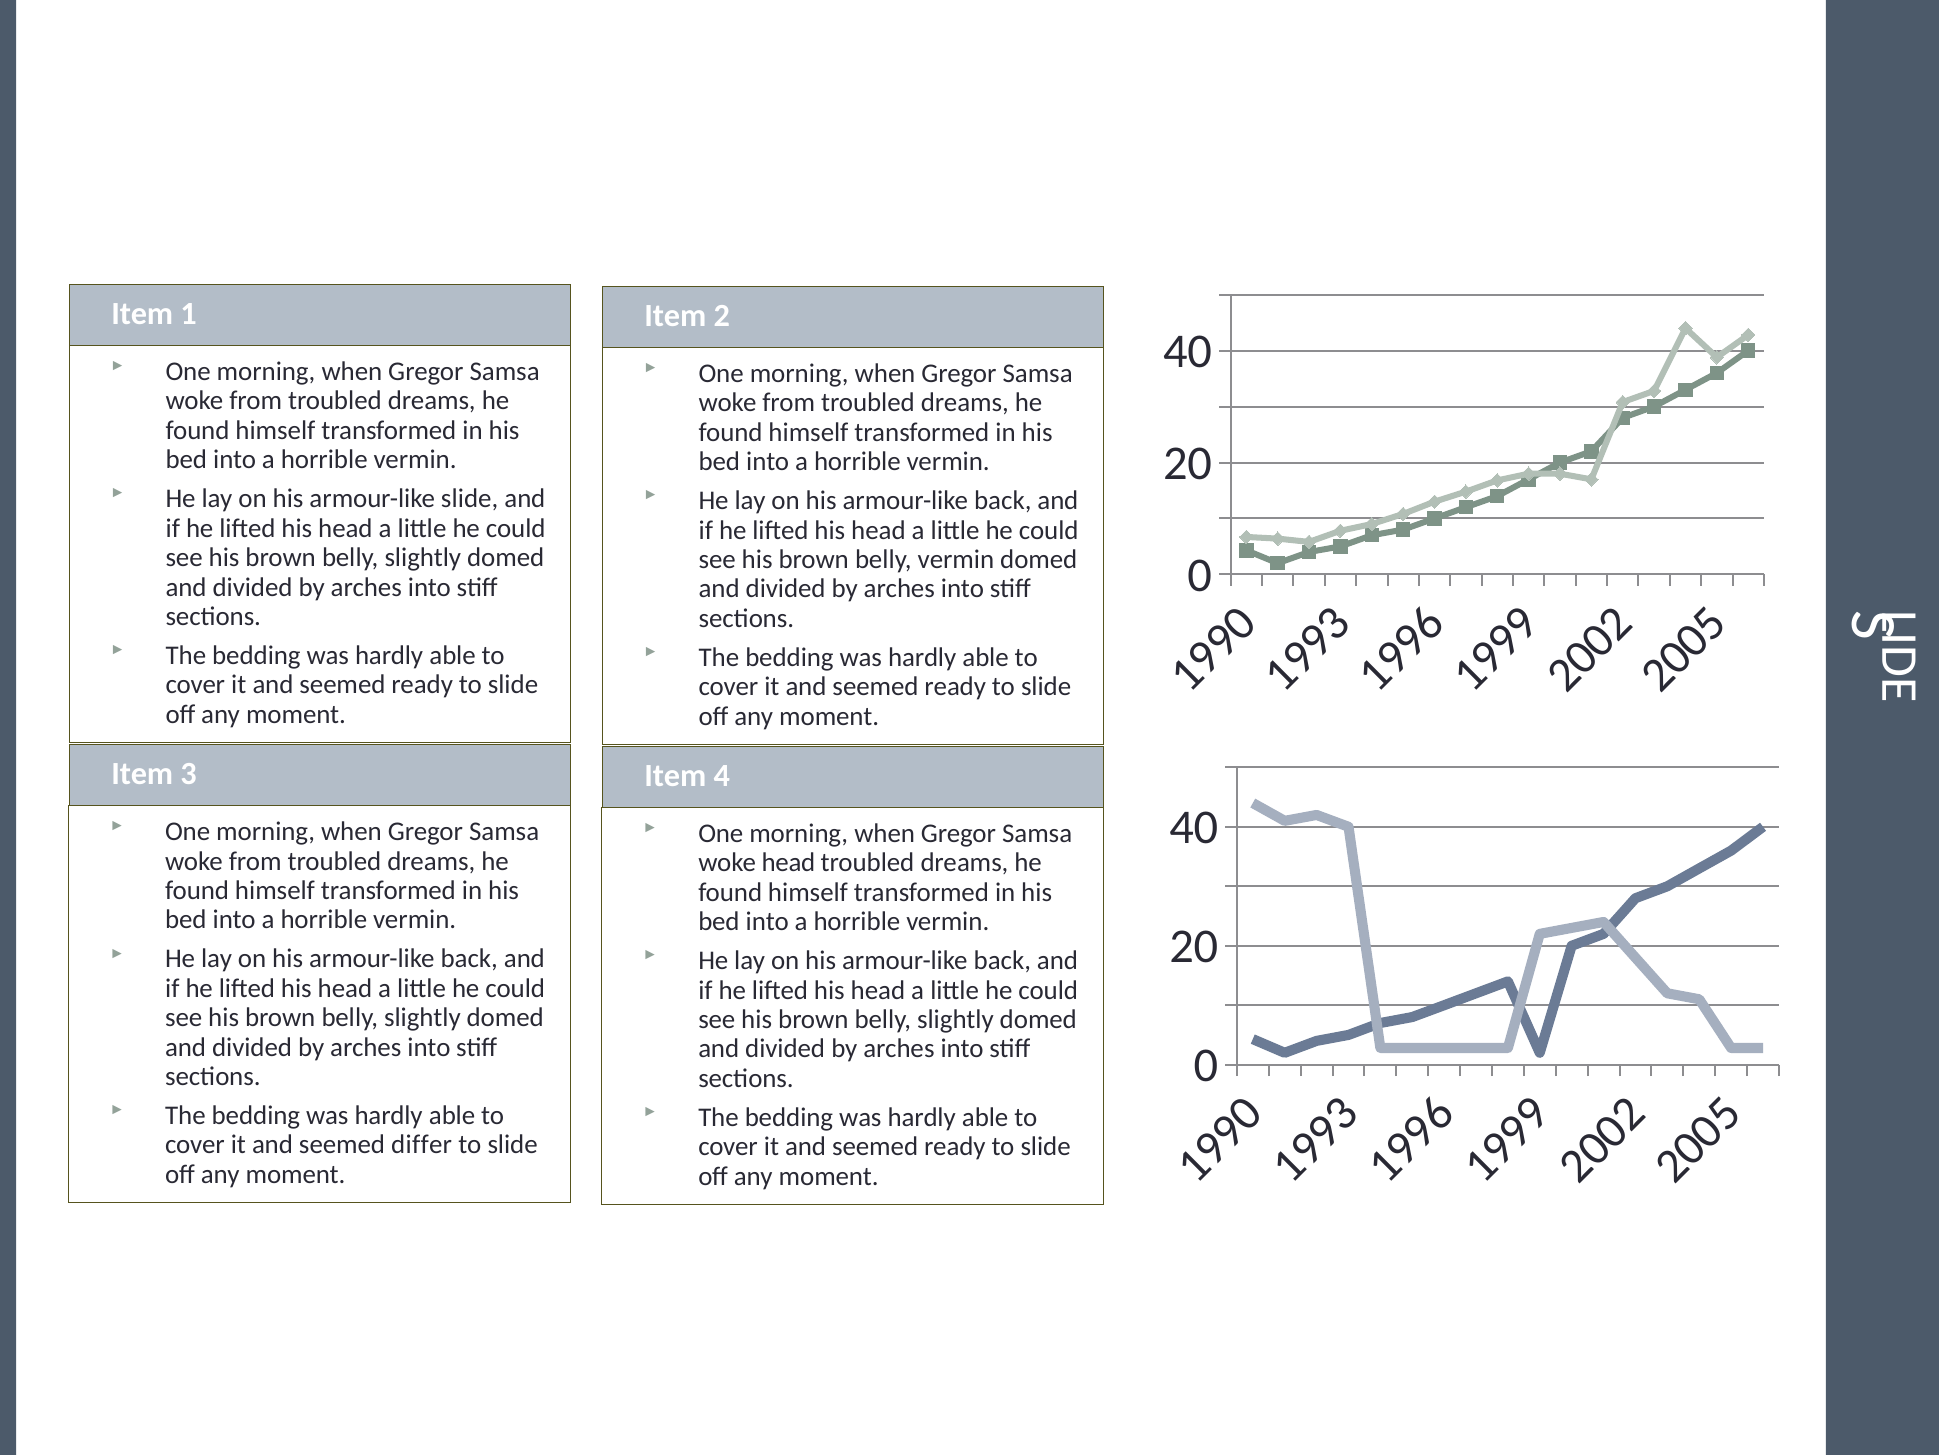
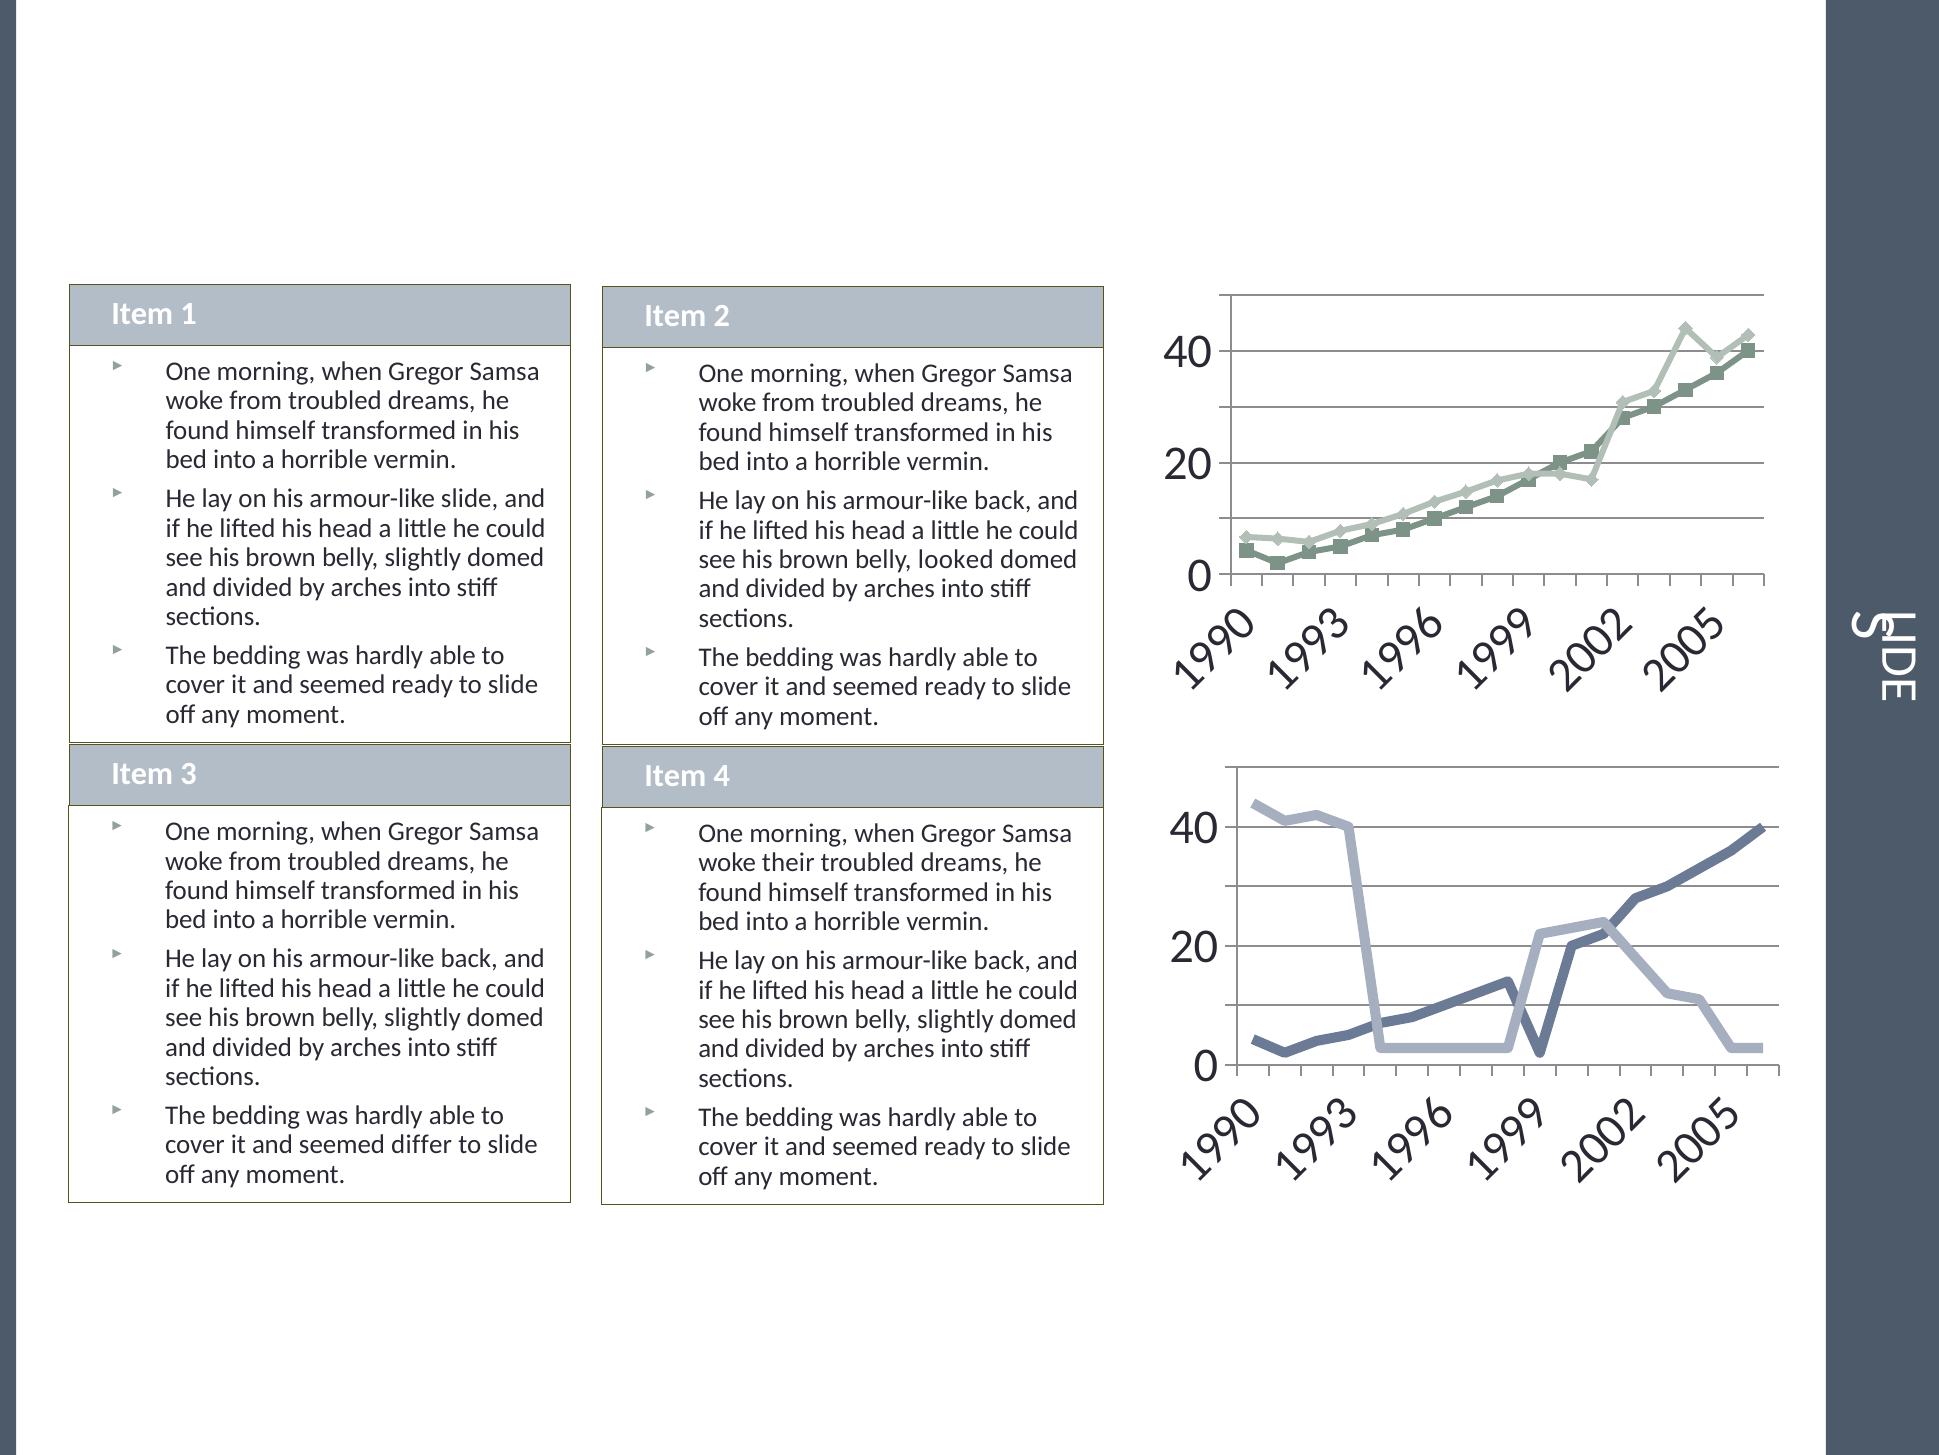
belly vermin: vermin -> looked
woke head: head -> their
